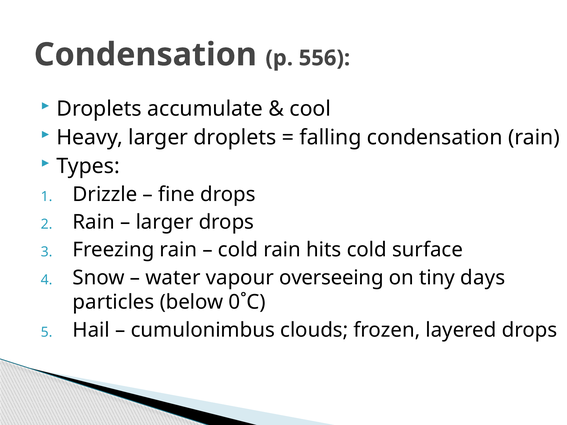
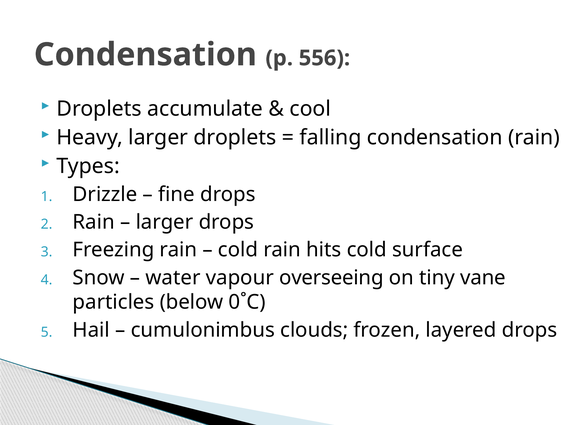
days: days -> vane
